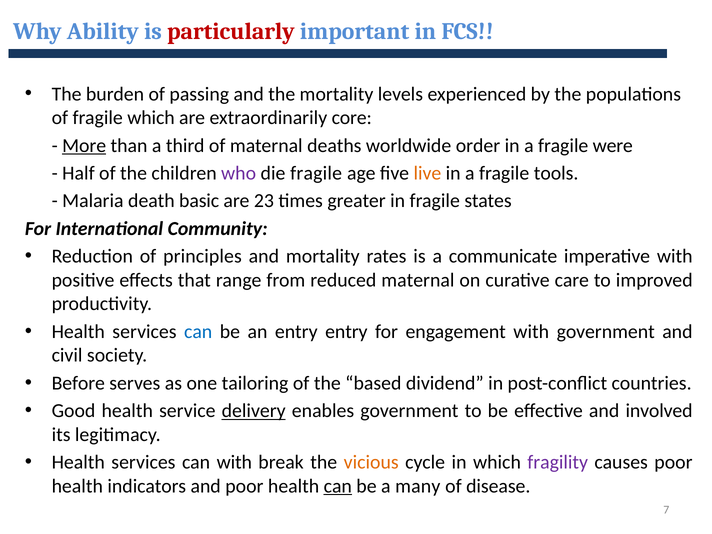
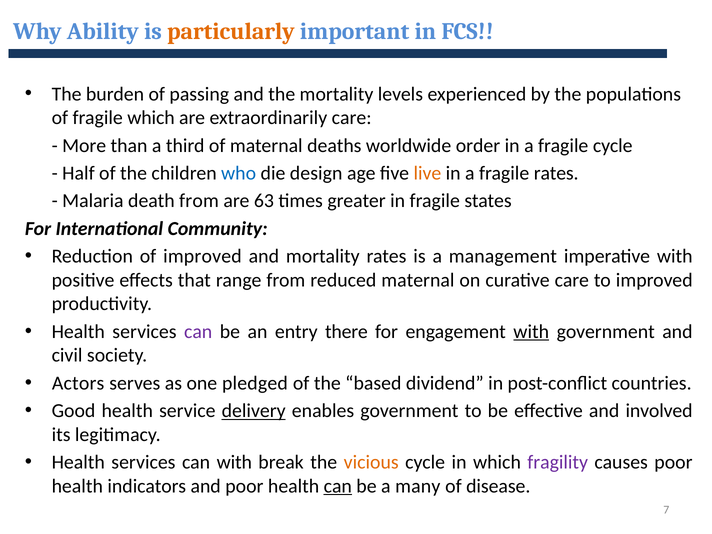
particularly colour: red -> orange
extraordinarily core: core -> care
More underline: present -> none
fragile were: were -> cycle
who colour: purple -> blue
die fragile: fragile -> design
fragile tools: tools -> rates
death basic: basic -> from
23: 23 -> 63
of principles: principles -> improved
communicate: communicate -> management
can at (198, 332) colour: blue -> purple
entry entry: entry -> there
with at (531, 332) underline: none -> present
Before: Before -> Actors
tailoring: tailoring -> pledged
